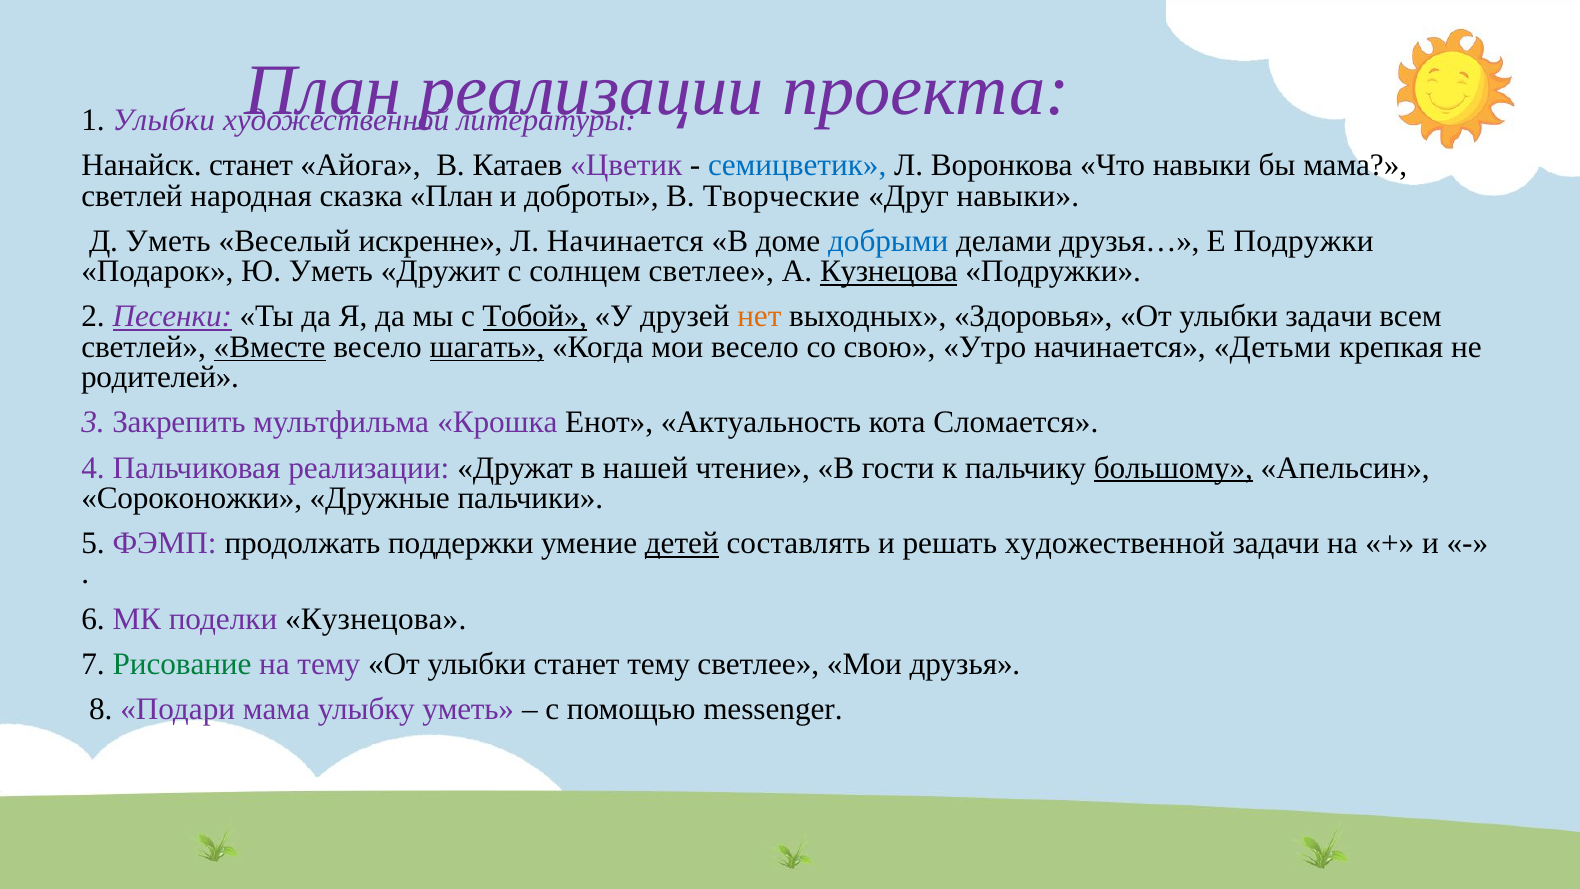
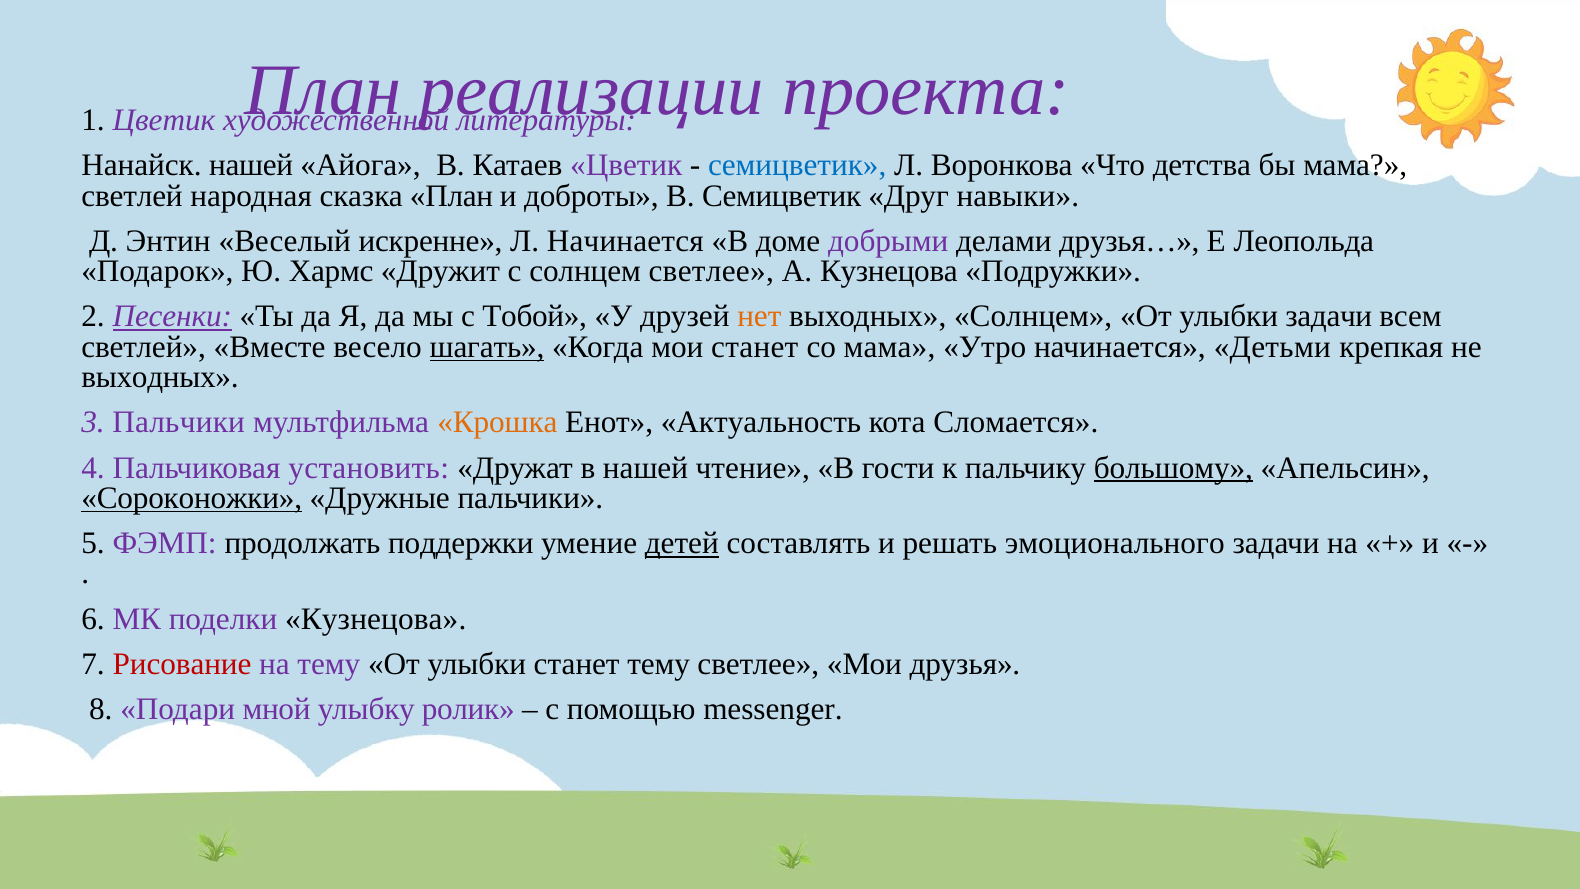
1 Улыбки: Улыбки -> Цветик
Нанайск станет: станет -> нашей
Что навыки: навыки -> детства
В Творческие: Творческие -> Семицветик
Д Уметь: Уметь -> Энтин
добрыми colour: blue -> purple
Е Подружки: Подружки -> Леопольда
Ю Уметь: Уметь -> Хармс
Кузнецова at (889, 271) underline: present -> none
Тобой underline: present -> none
выходных Здоровья: Здоровья -> Солнцем
Вместе underline: present -> none
мои весело: весело -> станет
со свою: свою -> мама
родителей at (160, 377): родителей -> выходных
3 Закрепить: Закрепить -> Пальчики
Крошка colour: purple -> orange
Пальчиковая реализации: реализации -> установить
Сороконожки underline: none -> present
решать художественной: художественной -> эмоционального
Рисование colour: green -> red
Подари мама: мама -> мной
улыбку уметь: уметь -> ролик
